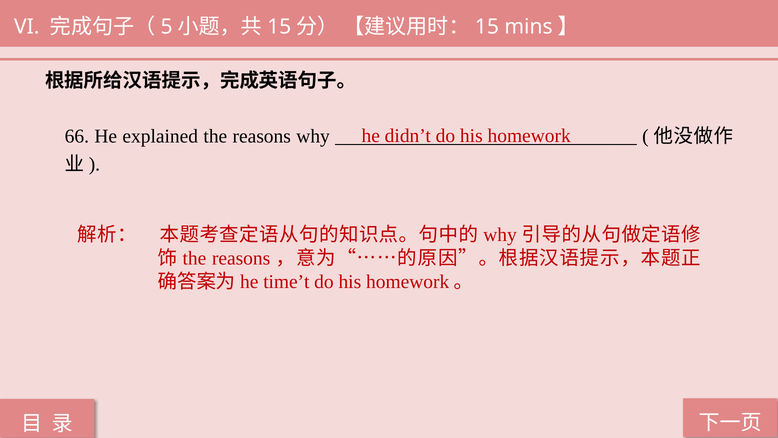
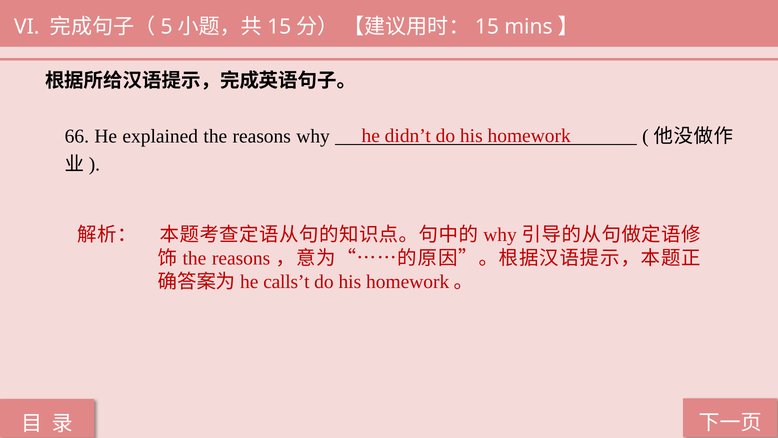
time’t: time’t -> calls’t
